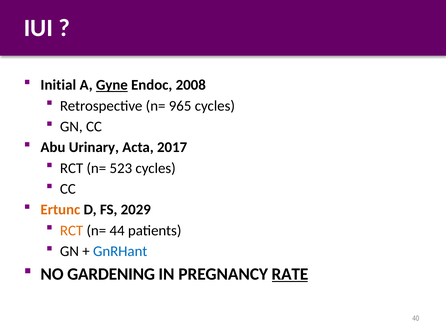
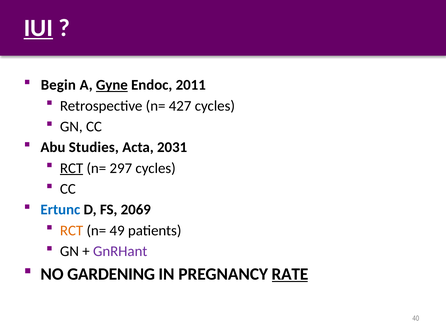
IUI underline: none -> present
Initial: Initial -> Begin
2008: 2008 -> 2011
965: 965 -> 427
Urinary: Urinary -> Studies
2017: 2017 -> 2031
RCT at (72, 168) underline: none -> present
523: 523 -> 297
Ertunc colour: orange -> blue
2029: 2029 -> 2069
44: 44 -> 49
GnRHant colour: blue -> purple
